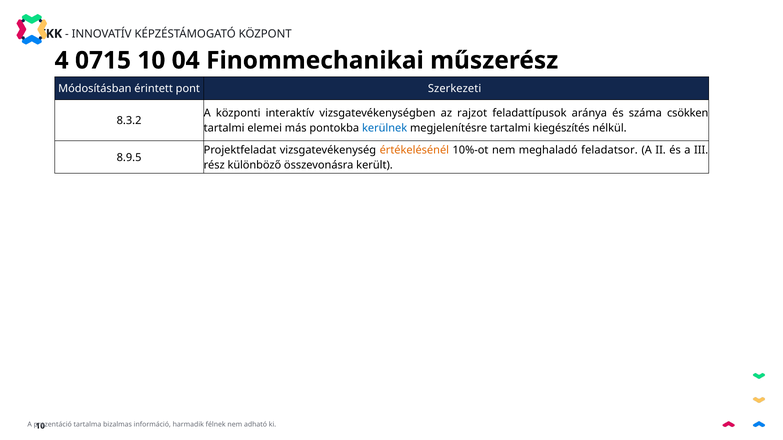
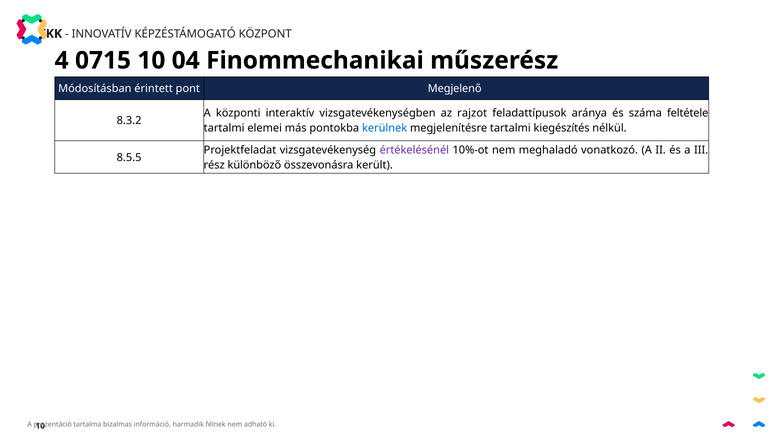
Szerkezeti: Szerkezeti -> Megjelenő
csökken: csökken -> feltétele
értékelésénél colour: orange -> purple
feladatsor: feladatsor -> vonatkozó
8.9.5: 8.9.5 -> 8.5.5
